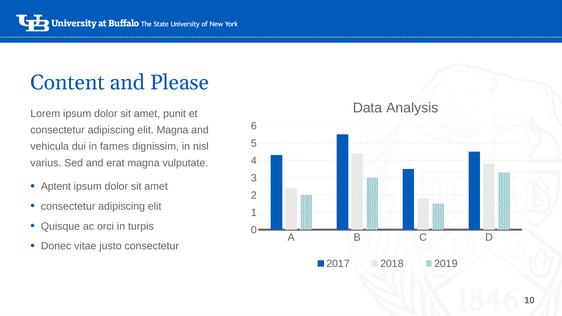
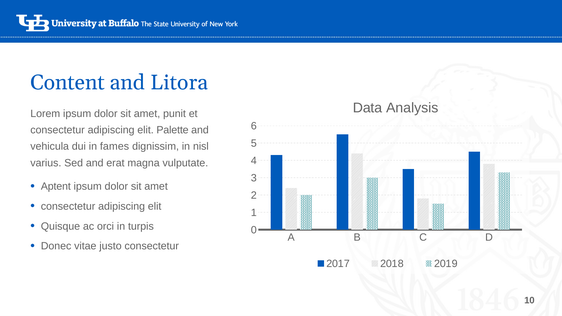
Please: Please -> Litora
elit Magna: Magna -> Palette
